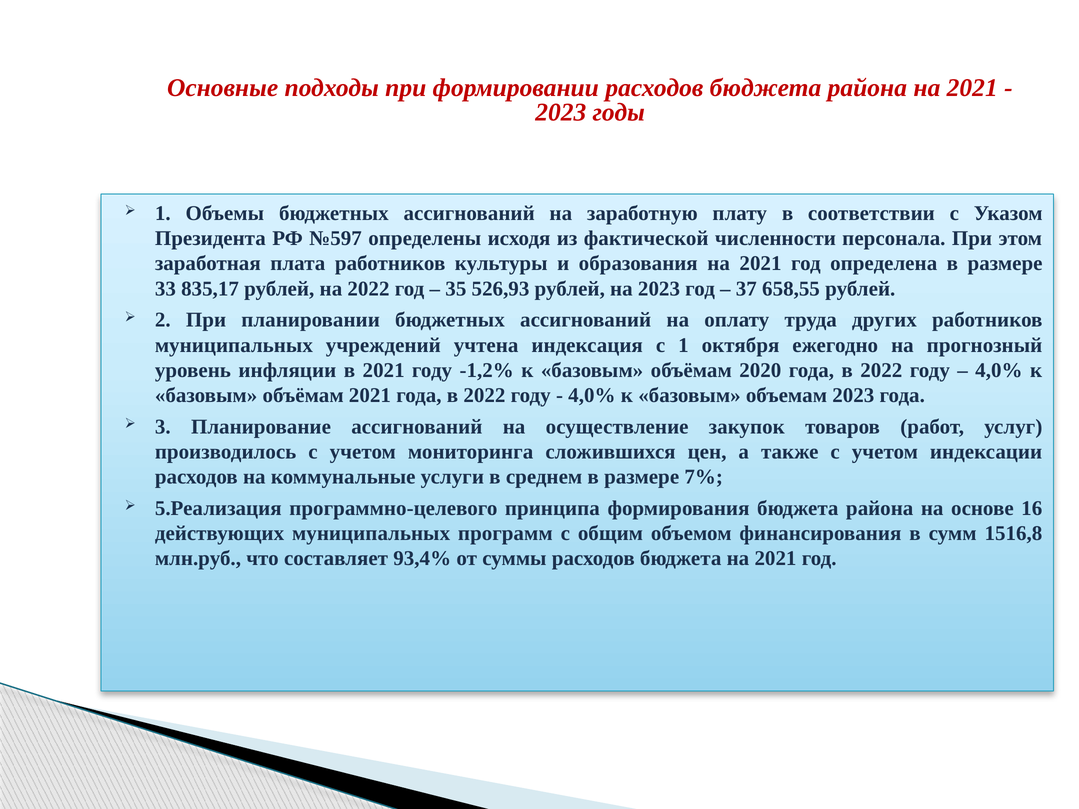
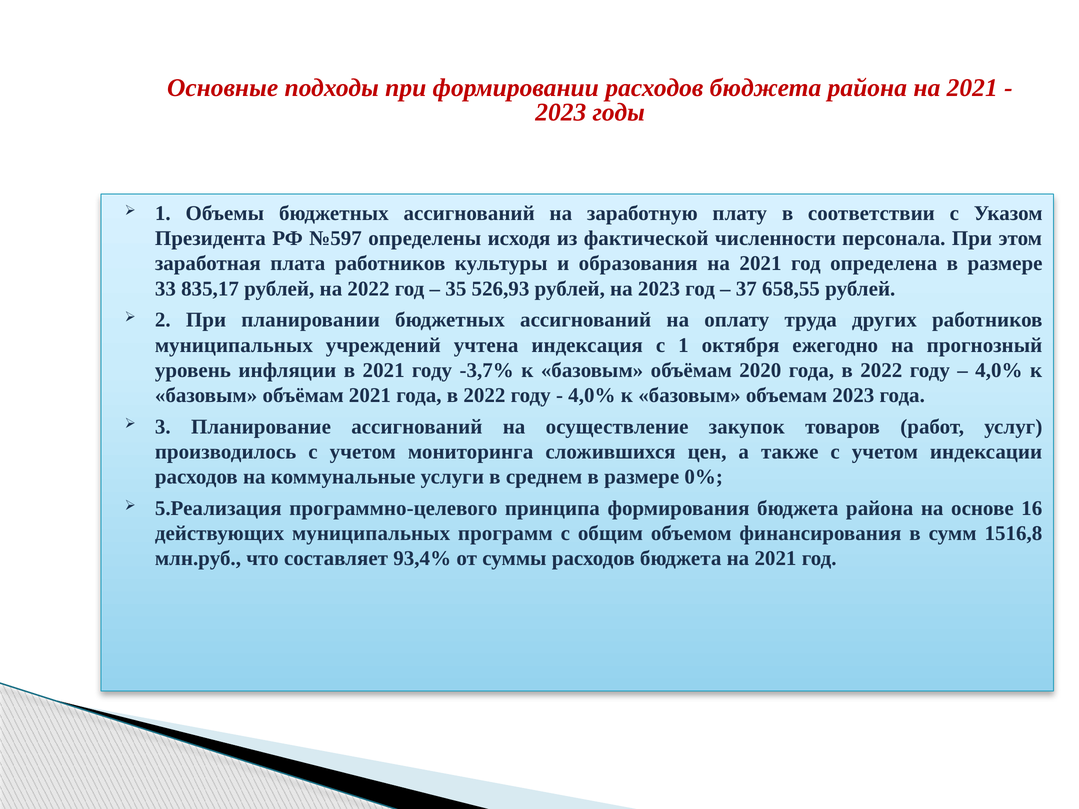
-1,2%: -1,2% -> -3,7%
7%: 7% -> 0%
